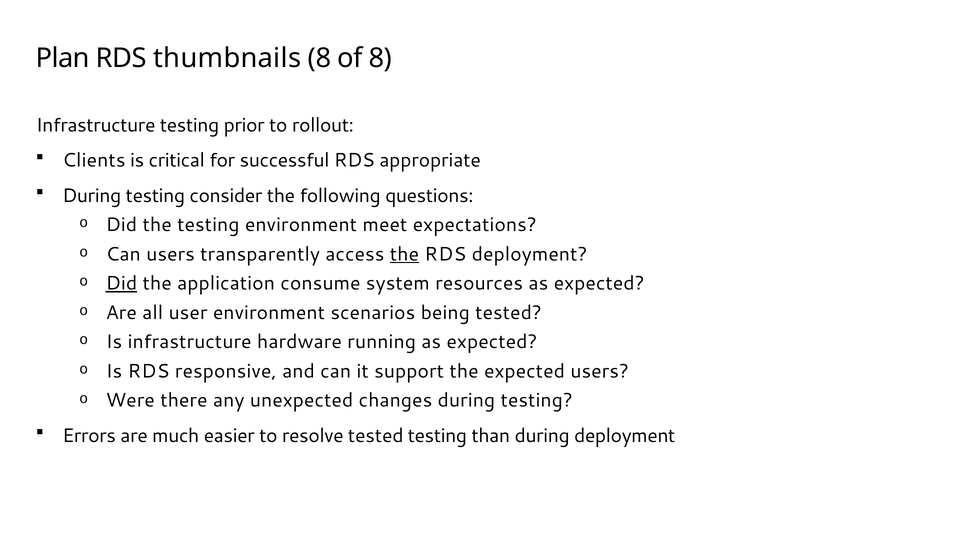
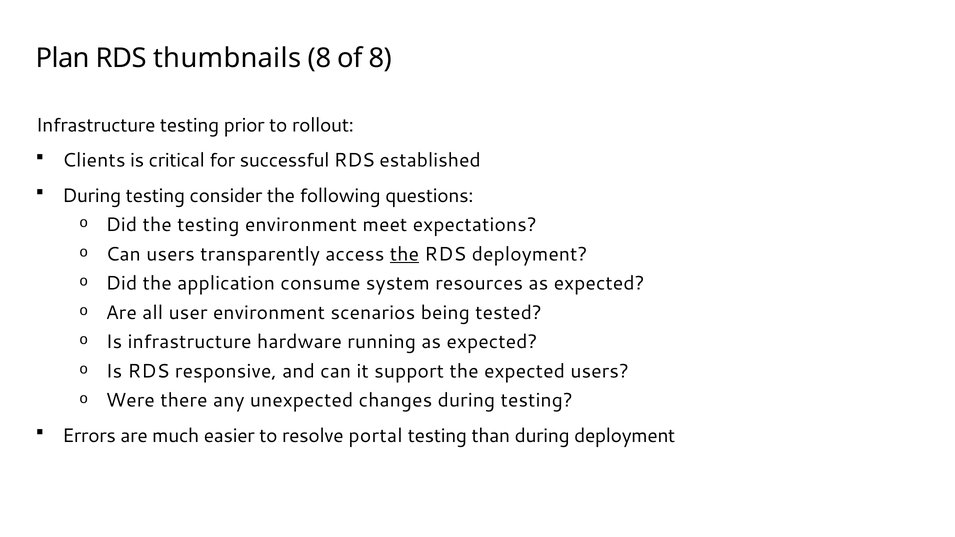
appropriate: appropriate -> established
Did at (121, 283) underline: present -> none
resolve tested: tested -> portal
